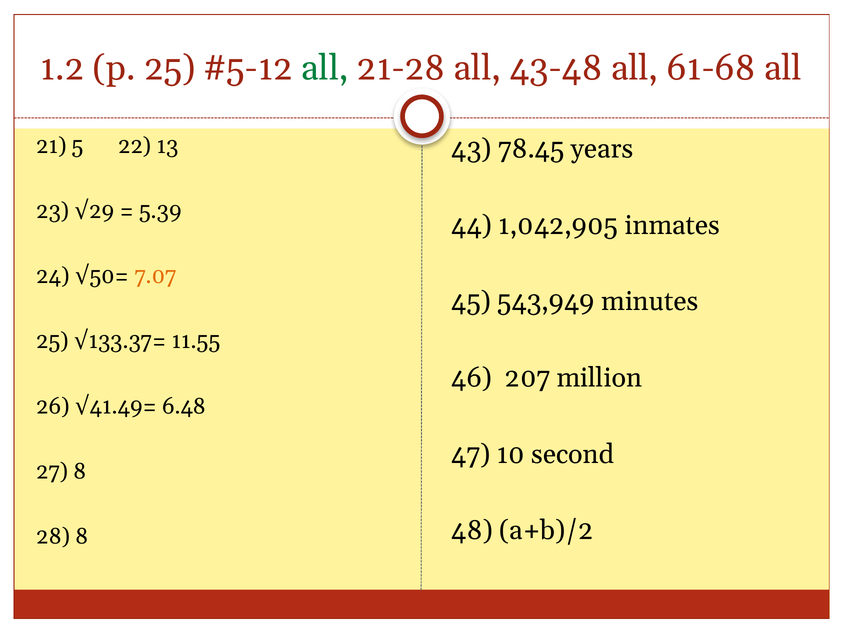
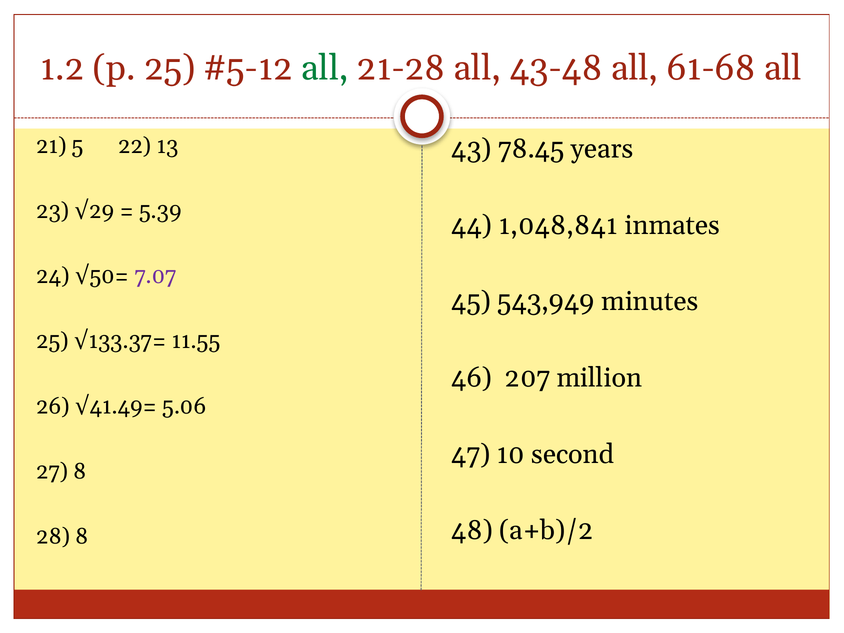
1,042,905: 1,042,905 -> 1,048,841
7.07 colour: orange -> purple
6.48: 6.48 -> 5.06
